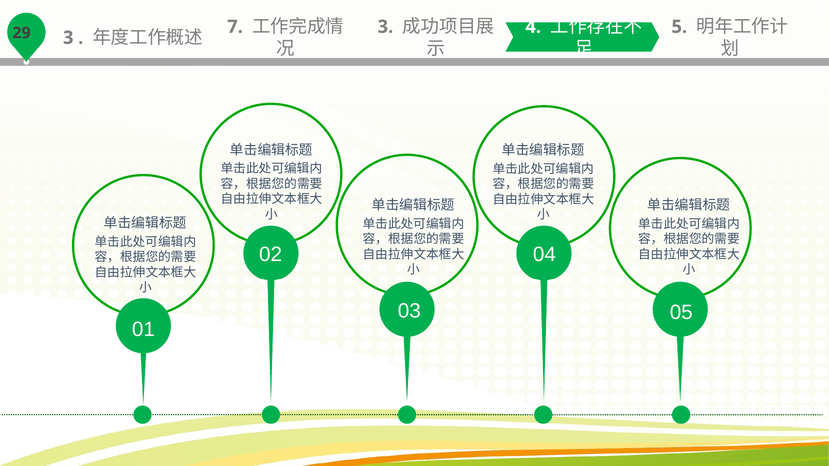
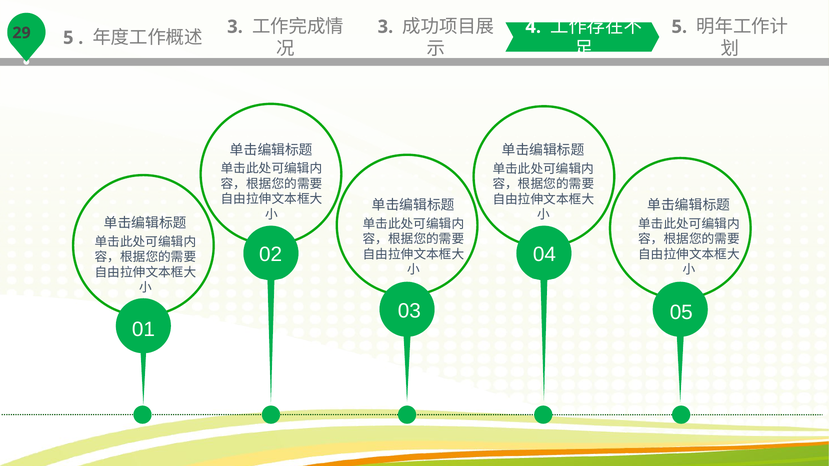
3 at (68, 38): 3 -> 5
7 at (235, 27): 7 -> 3
